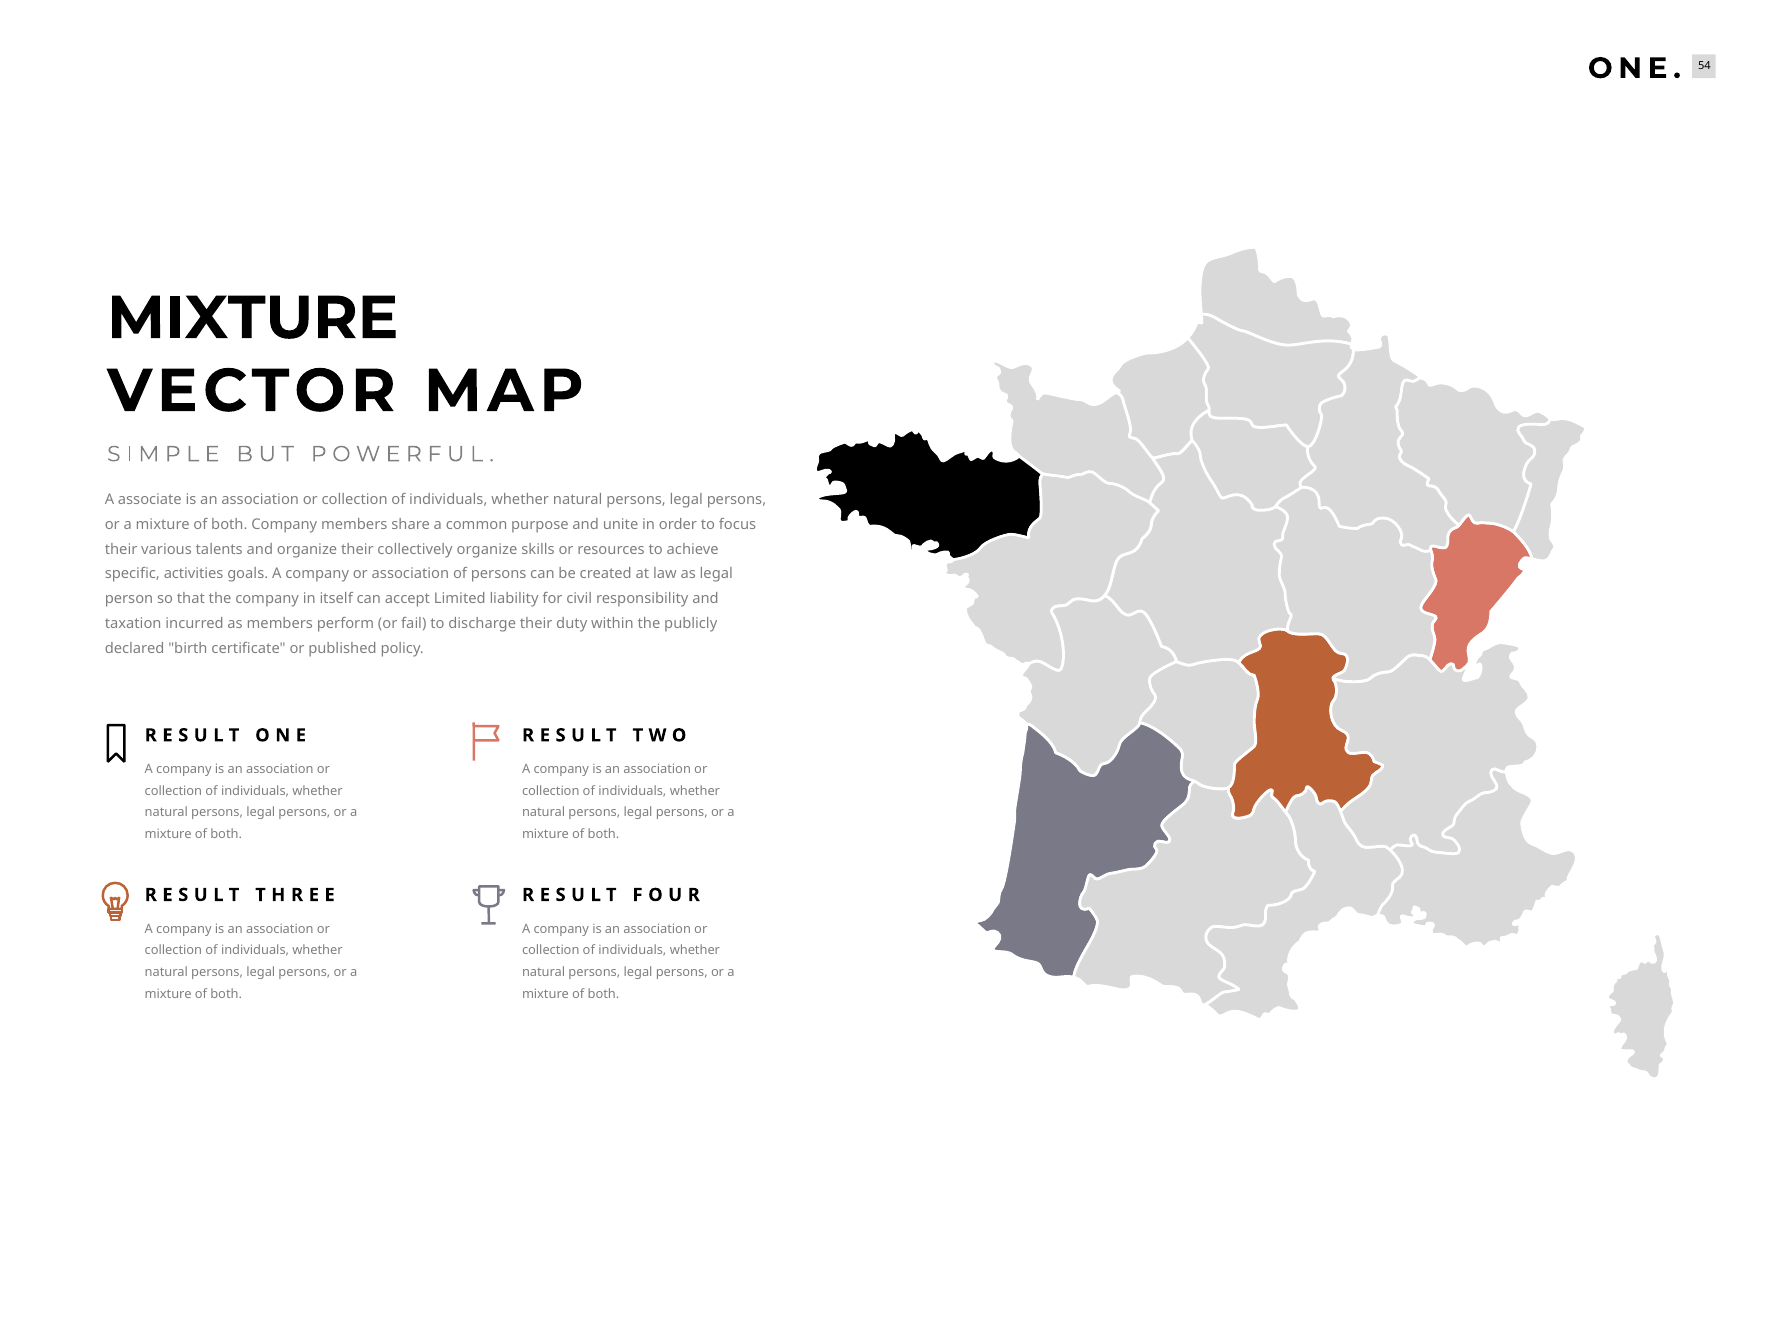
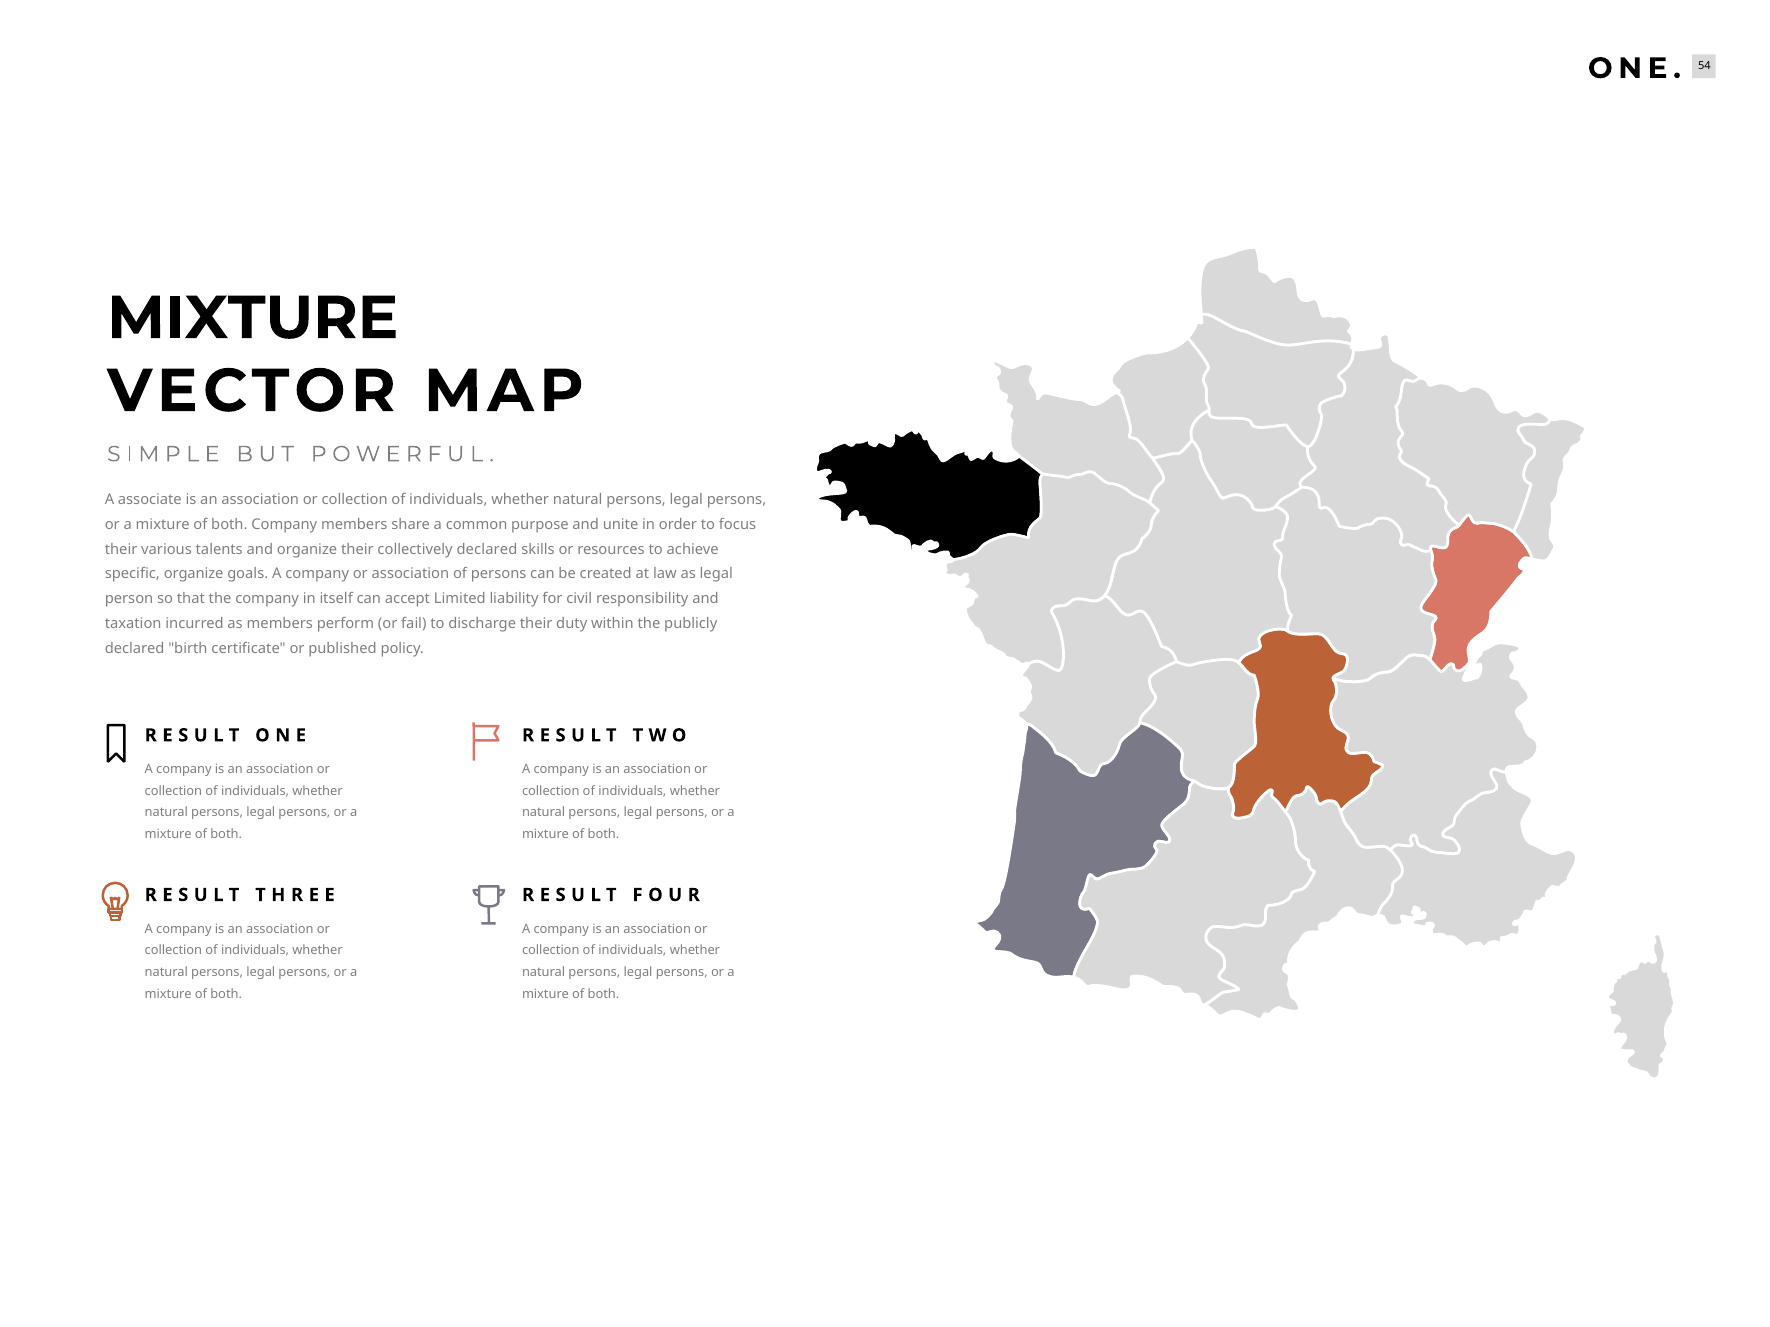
collectively organize: organize -> declared
specific activities: activities -> organize
